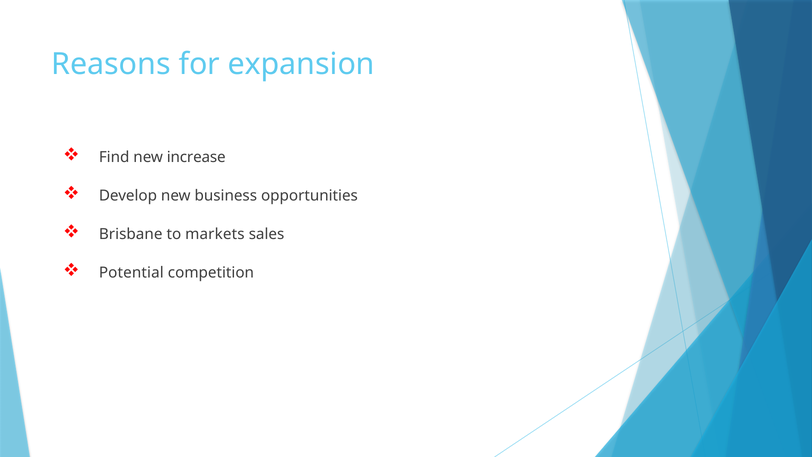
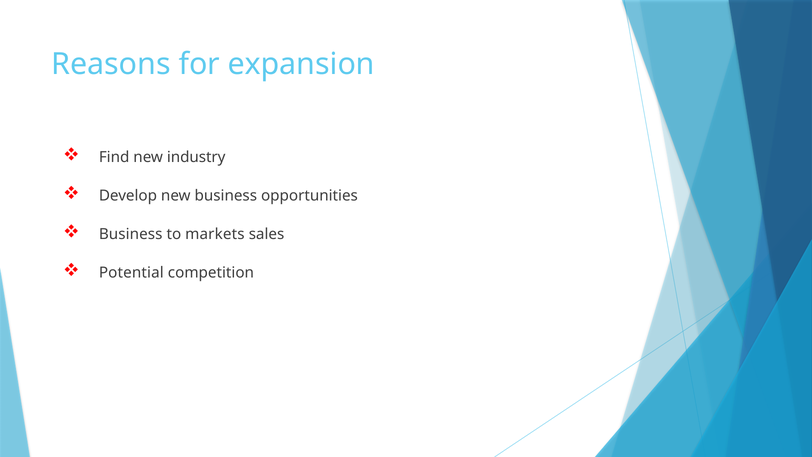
increase: increase -> industry
Brisbane at (131, 234): Brisbane -> Business
